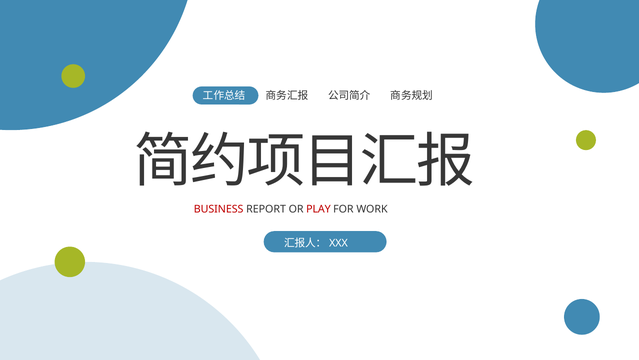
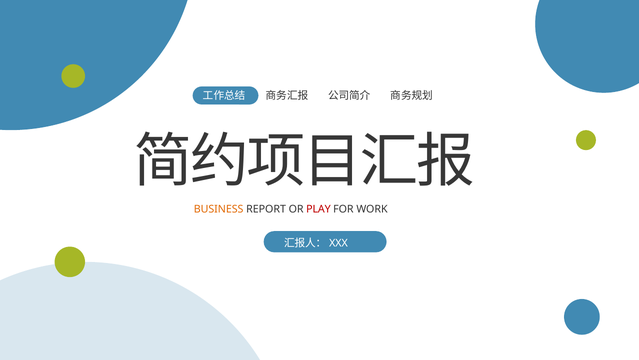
BUSINESS colour: red -> orange
